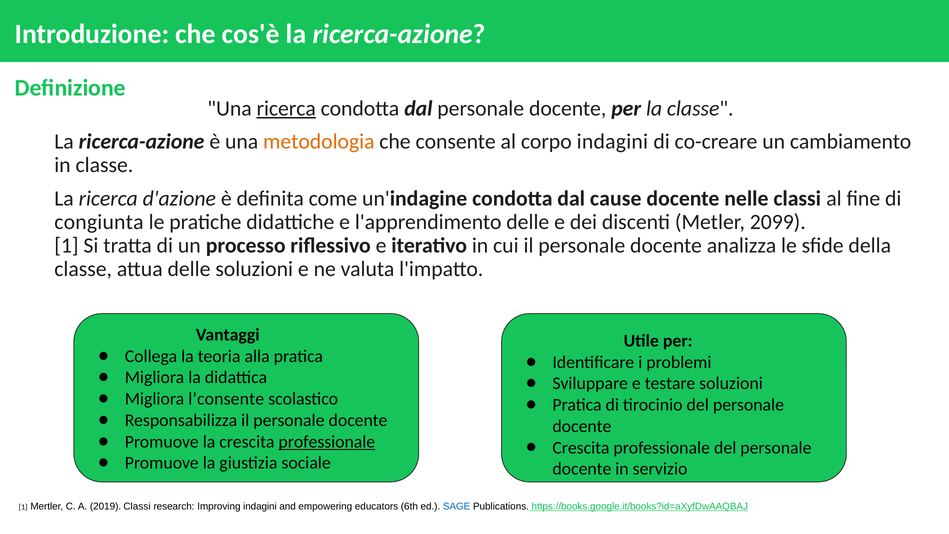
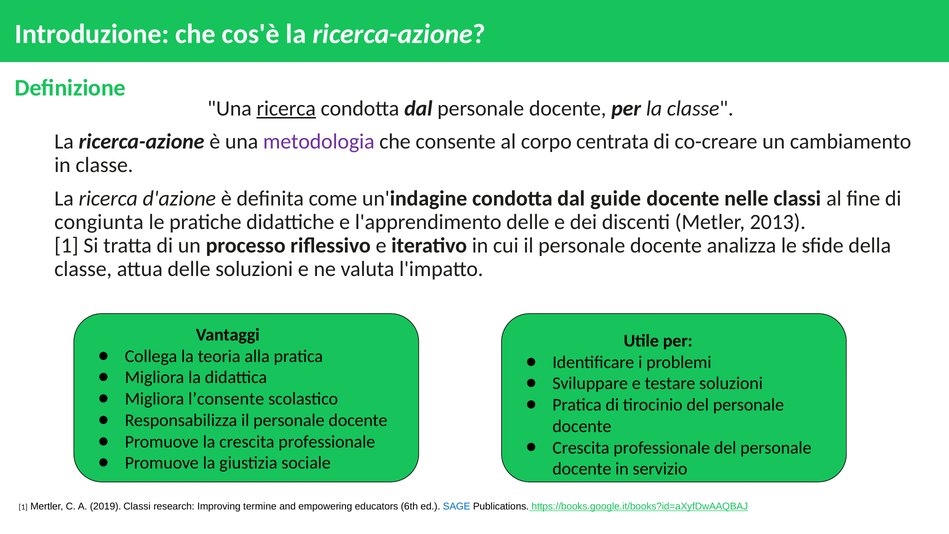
metodologia colour: orange -> purple
corpo indagini: indagini -> centrata
cause: cause -> guide
2099: 2099 -> 2013
professionale at (327, 442) underline: present -> none
Improving indagini: indagini -> termine
